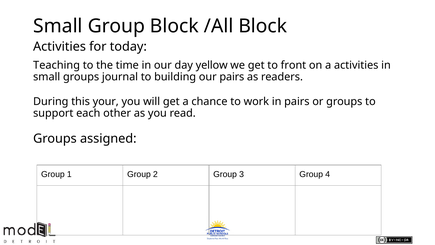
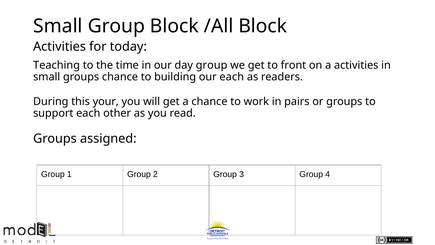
day yellow: yellow -> group
groups journal: journal -> chance
our pairs: pairs -> each
